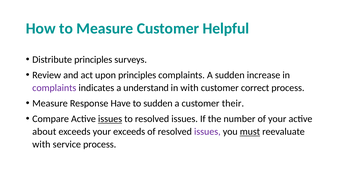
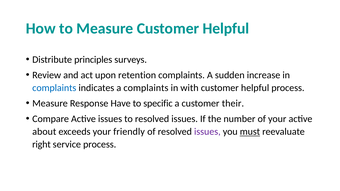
upon principles: principles -> retention
complaints at (54, 88) colour: purple -> blue
a understand: understand -> complaints
correct at (255, 88): correct -> helpful
to sudden: sudden -> specific
issues at (110, 119) underline: present -> none
your exceeds: exceeds -> friendly
with at (41, 145): with -> right
